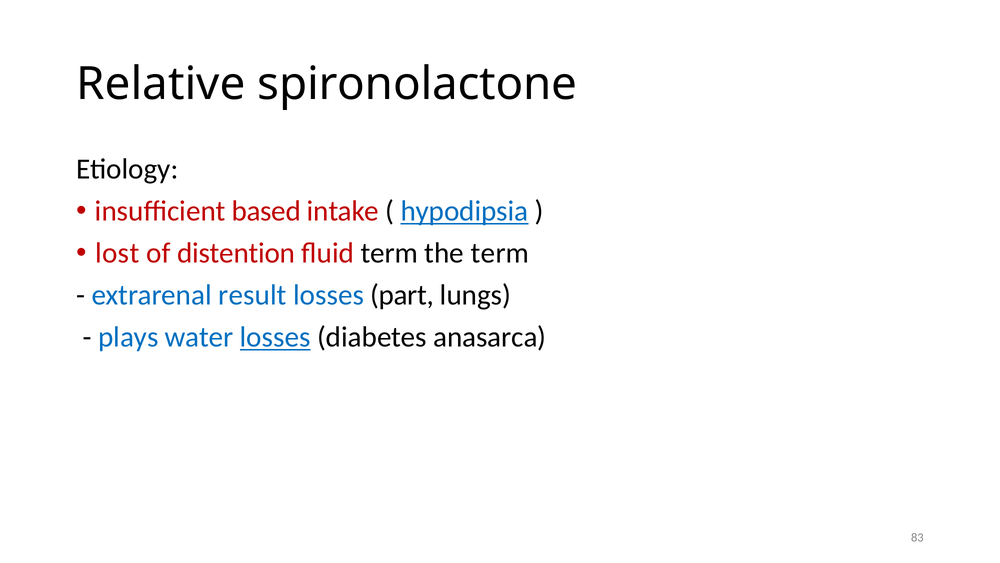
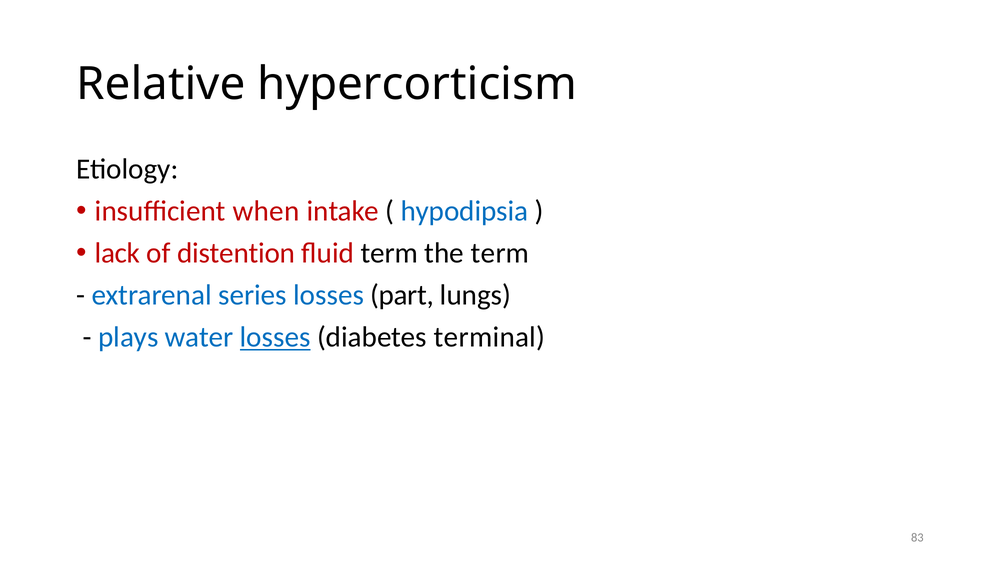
spironolactone: spironolactone -> hypercorticism
based: based -> when
hypodipsia underline: present -> none
lost: lost -> lack
result: result -> series
anasarca: anasarca -> terminal
